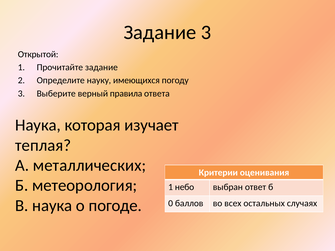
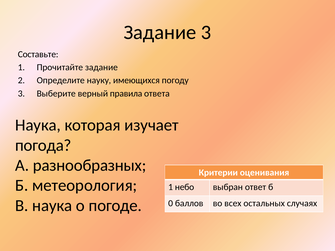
Открытой: Открытой -> Составьте
теплая: теплая -> погода
металлических: металлических -> разнообразных
